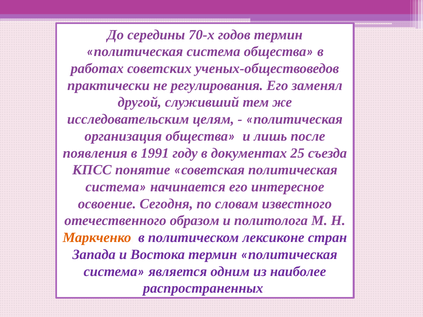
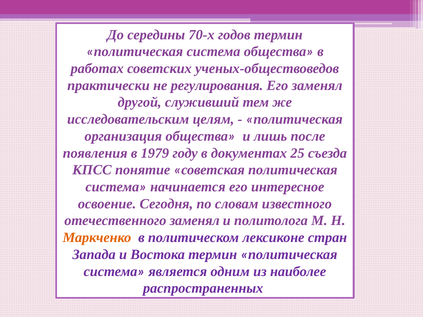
1991: 1991 -> 1979
отечественного образом: образом -> заменял
